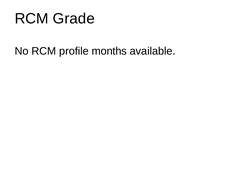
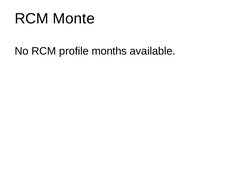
Grade: Grade -> Monte
